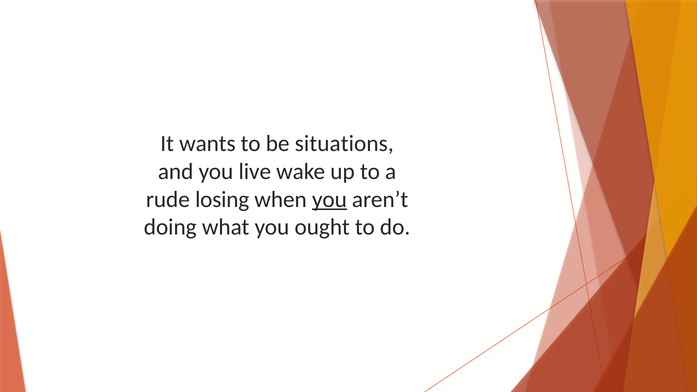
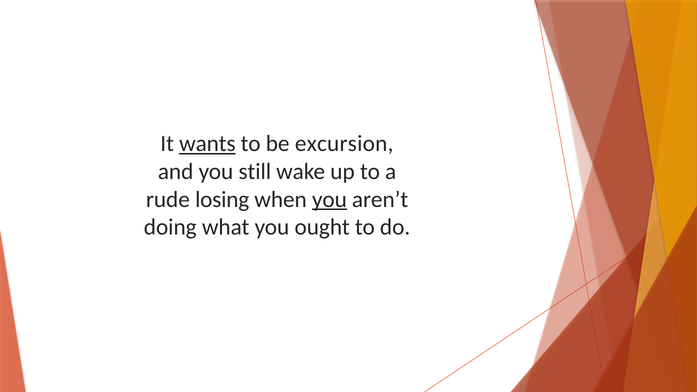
wants underline: none -> present
situations: situations -> excursion
live: live -> still
